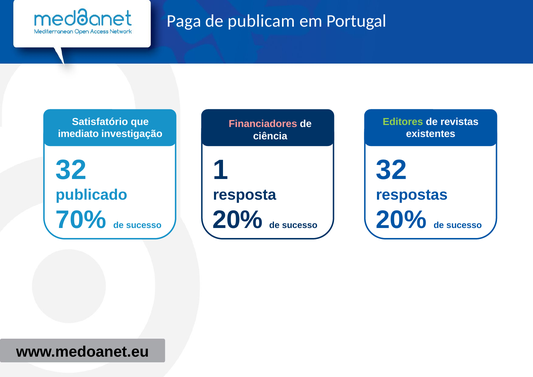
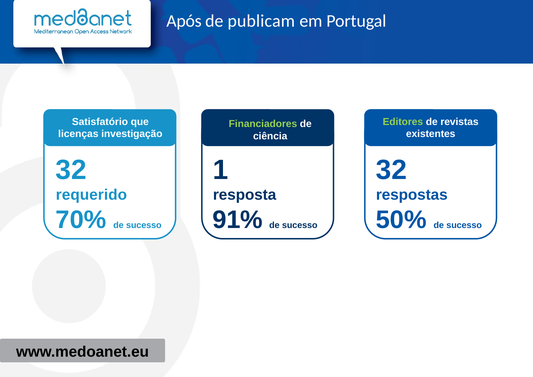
Paga: Paga -> Após
Financiadores colour: pink -> light green
imediato: imediato -> licenças
publicado: publicado -> requerido
20% at (238, 220): 20% -> 91%
20% at (401, 220): 20% -> 50%
